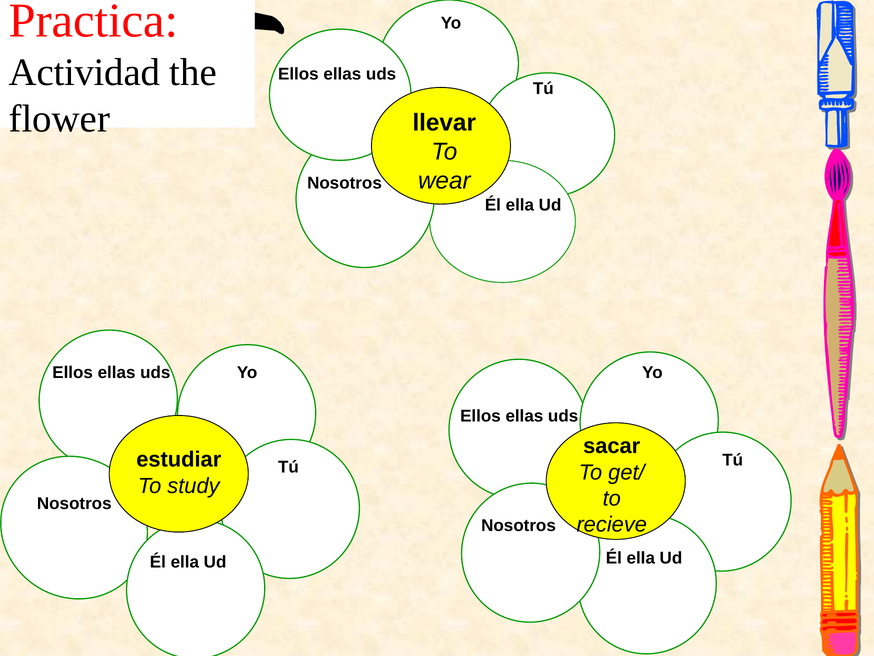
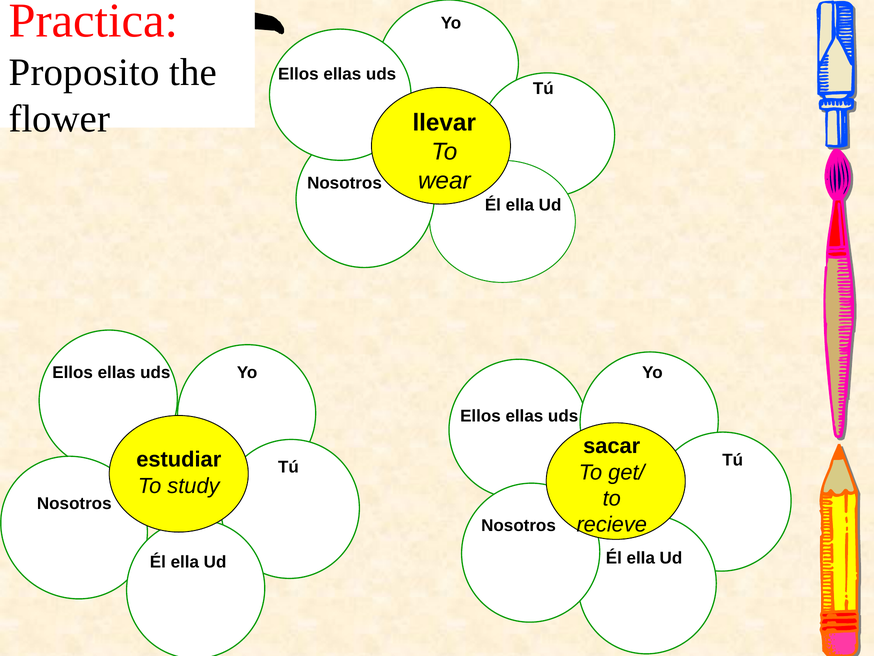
Actividad: Actividad -> Proposito
